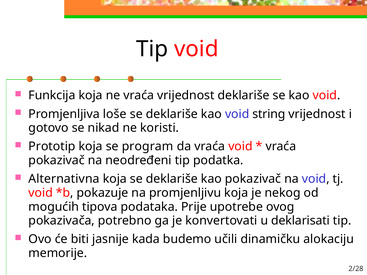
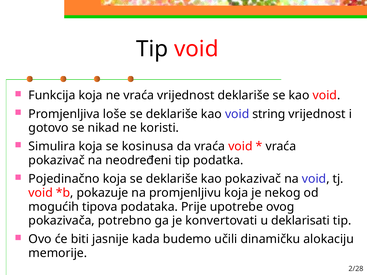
Prototip: Prototip -> Simulira
program: program -> kosinusa
Alternativna: Alternativna -> Pojedinačno
